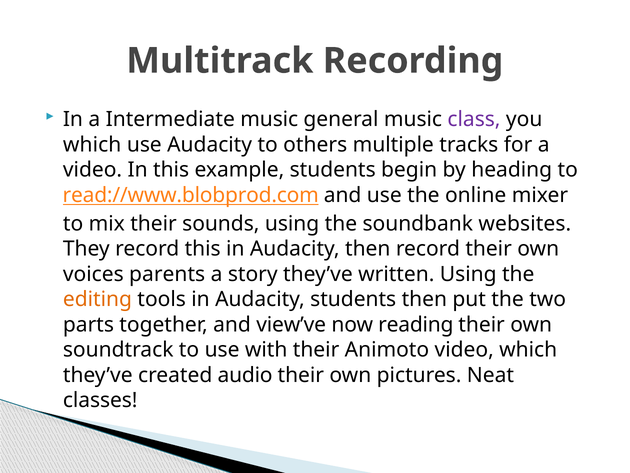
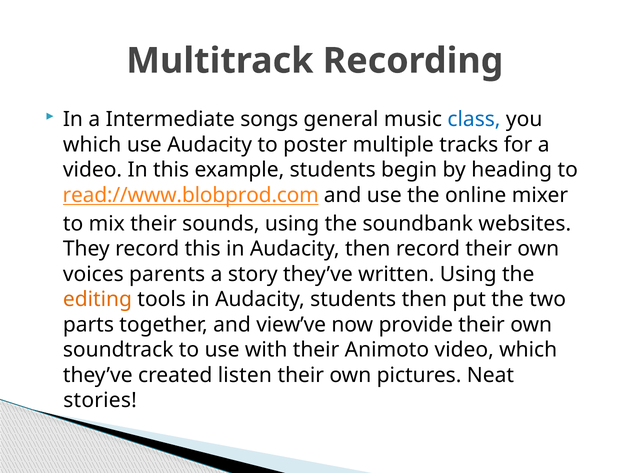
Intermediate music: music -> songs
class colour: purple -> blue
others: others -> poster
reading: reading -> provide
audio: audio -> listen
classes: classes -> stories
